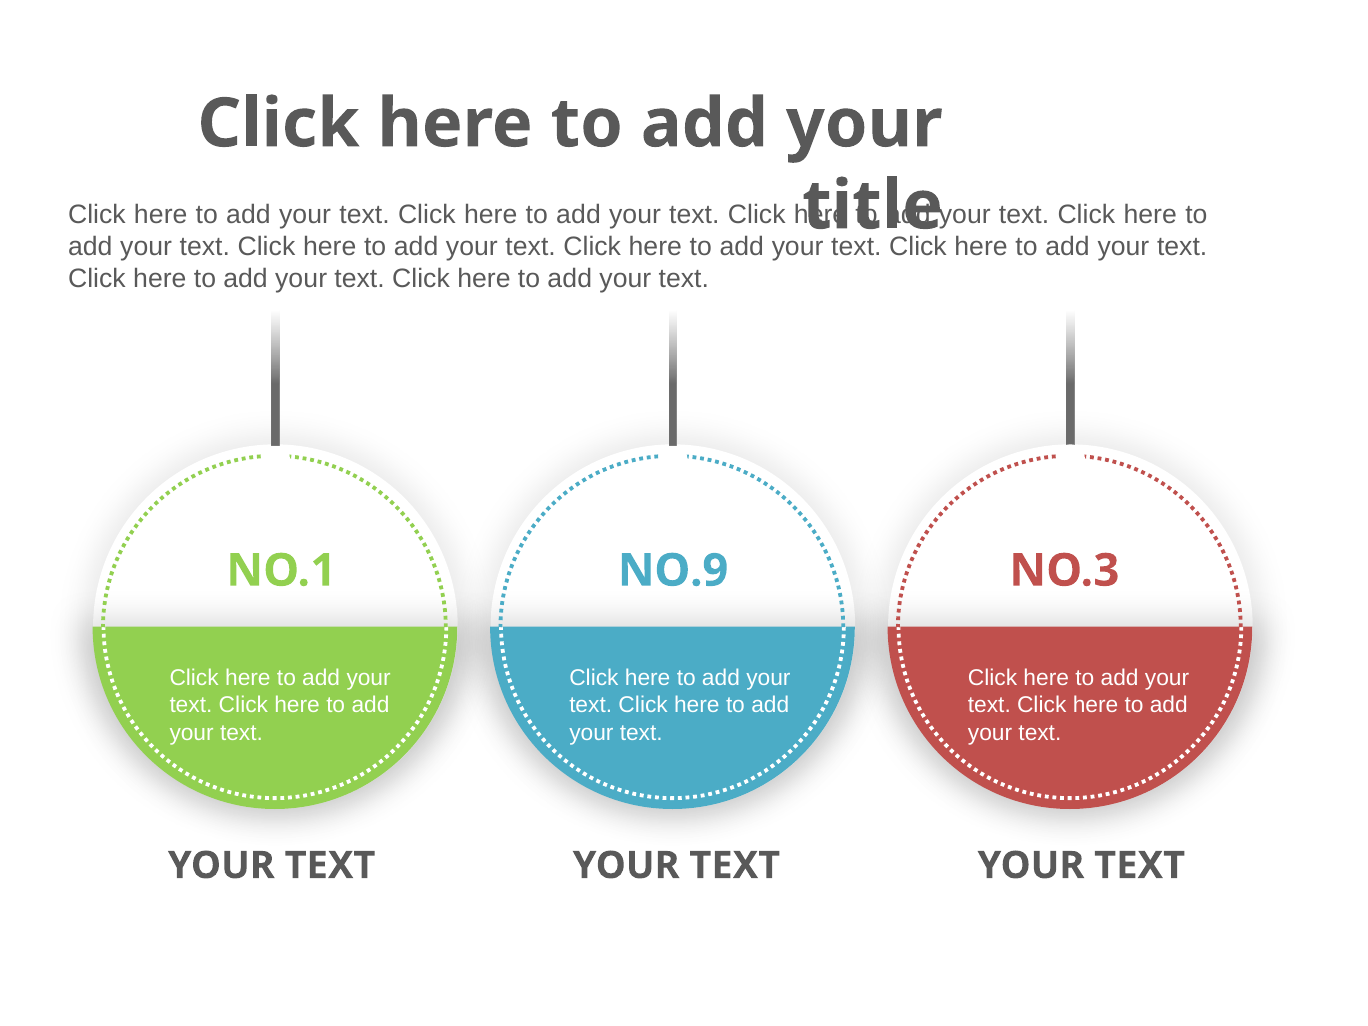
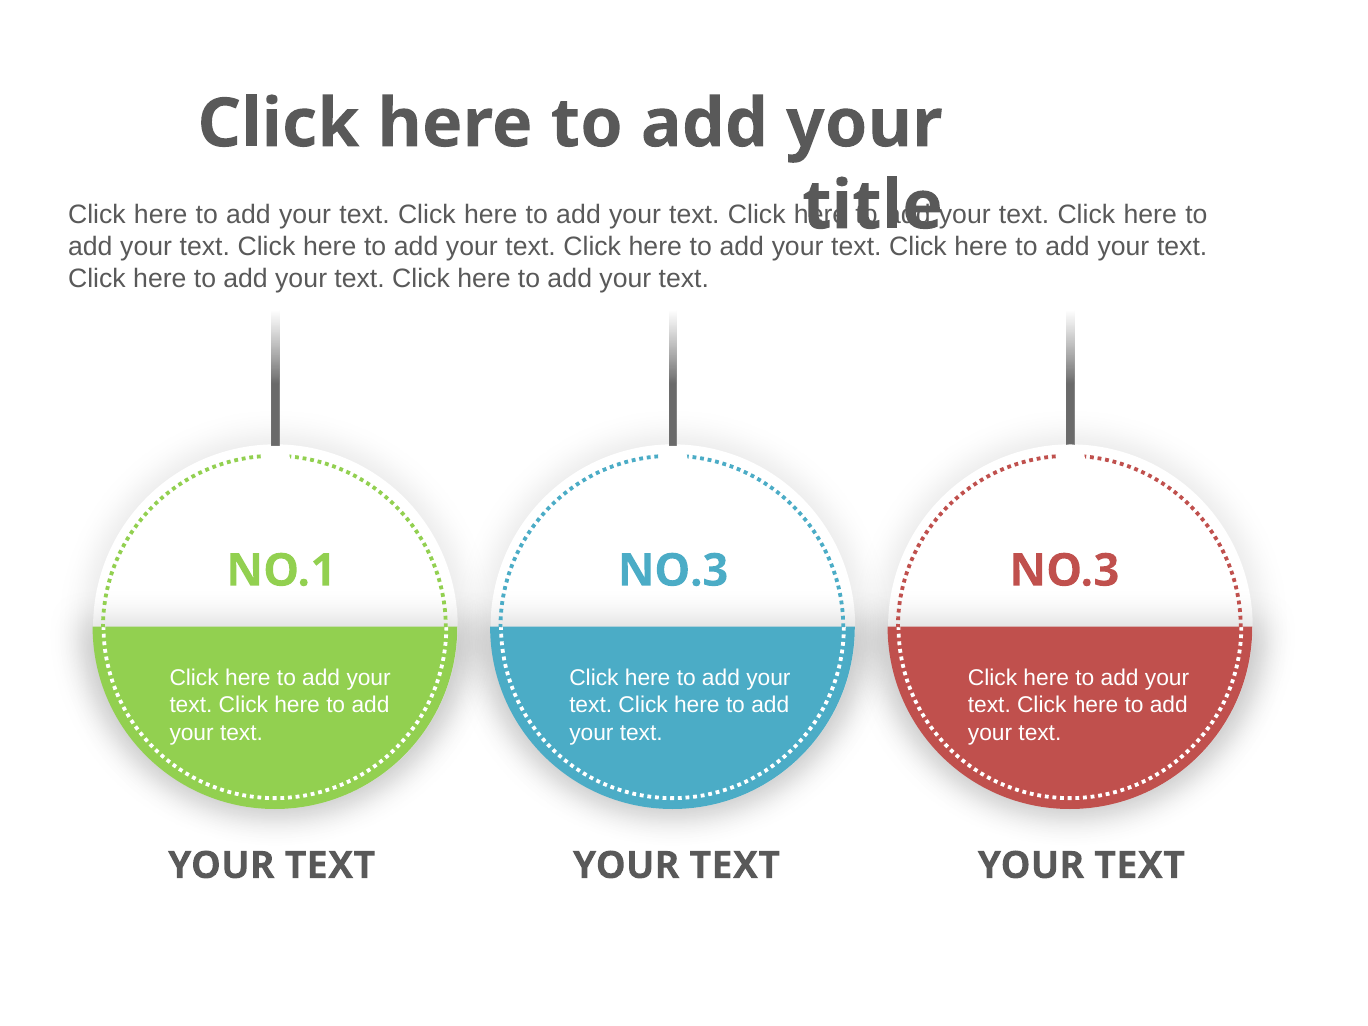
NO.1 NO.9: NO.9 -> NO.3
